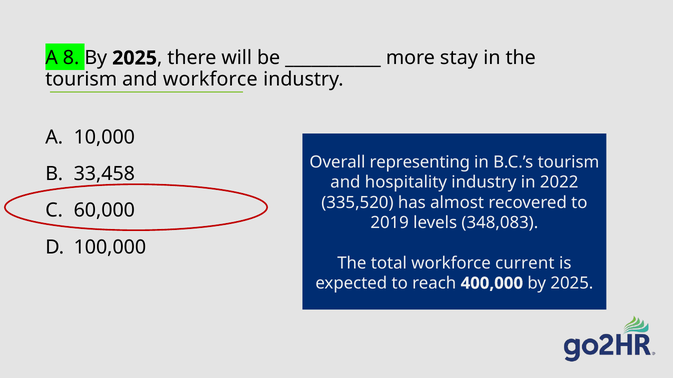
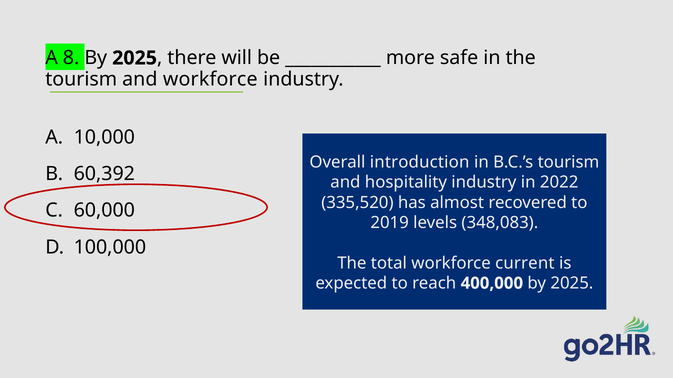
stay: stay -> safe
representing: representing -> introduction
33,458: 33,458 -> 60,392
